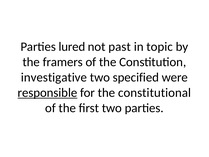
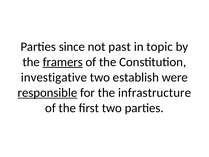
lured: lured -> since
framers underline: none -> present
specified: specified -> establish
constitutional: constitutional -> infrastructure
